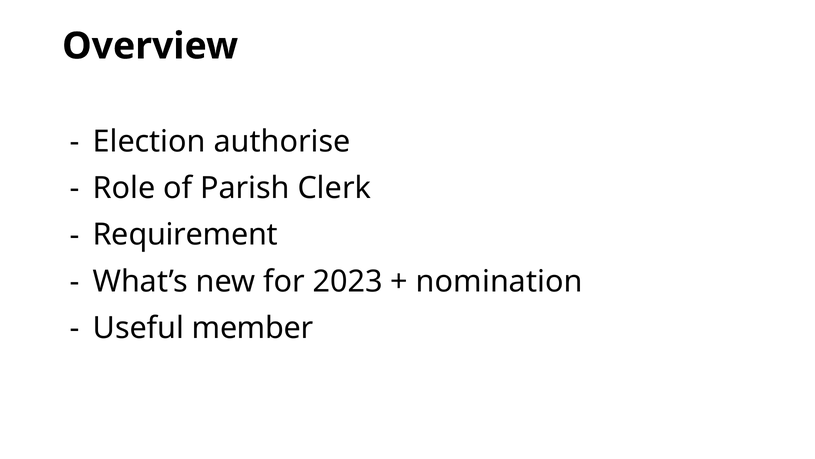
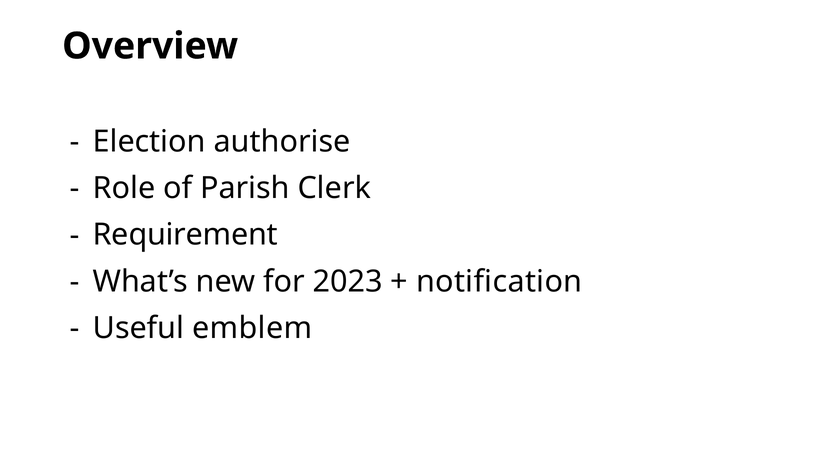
nomination: nomination -> notification
member: member -> emblem
